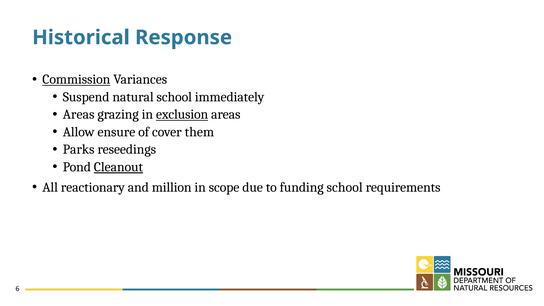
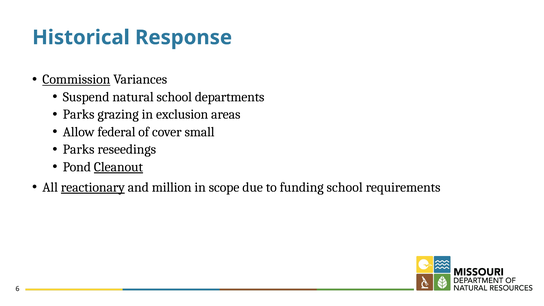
immediately: immediately -> departments
Areas at (79, 114): Areas -> Parks
exclusion underline: present -> none
ensure: ensure -> federal
them: them -> small
reactionary underline: none -> present
